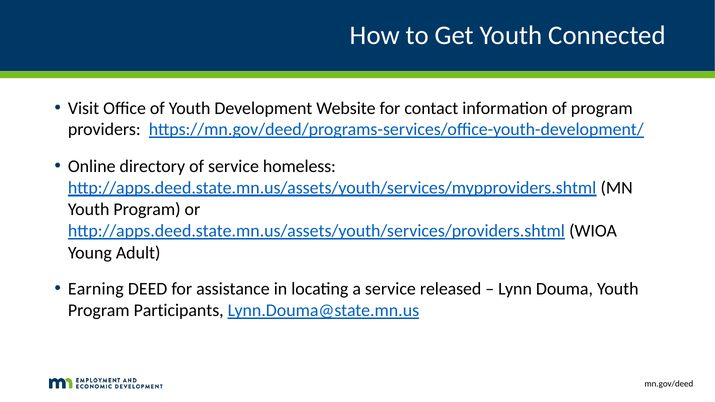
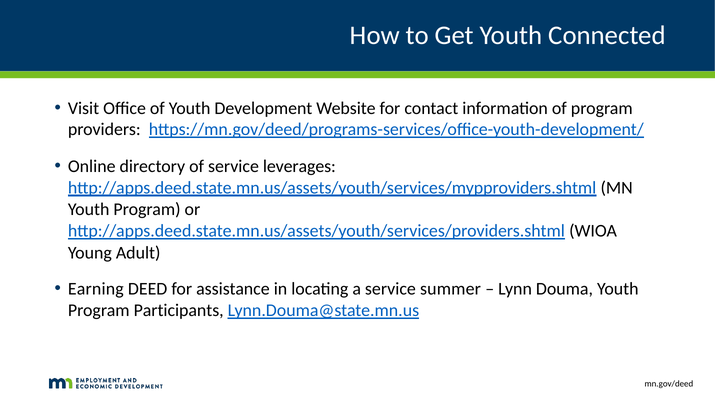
homeless: homeless -> leverages
released: released -> summer
